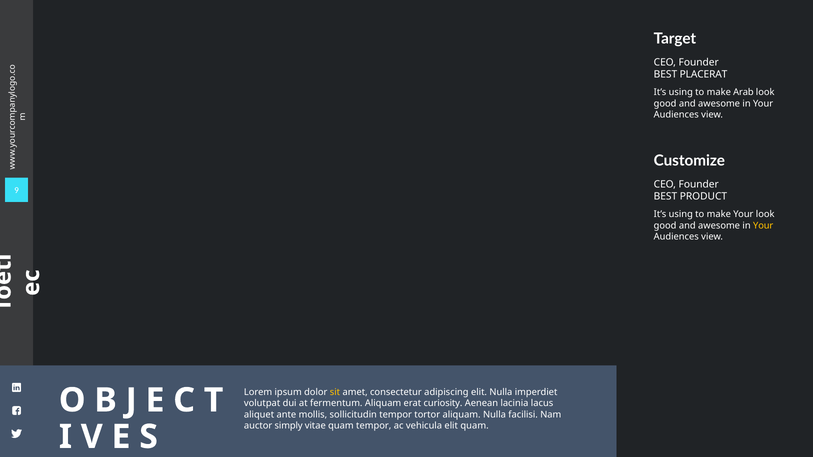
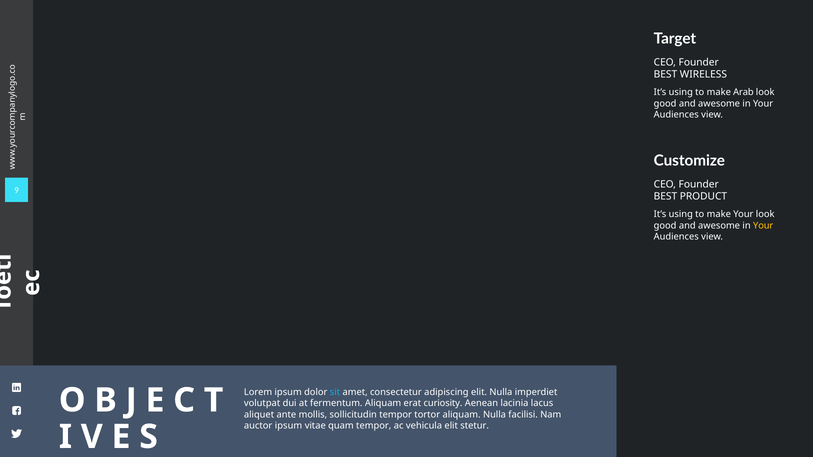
PLACERAT: PLACERAT -> WIRELESS
sit colour: yellow -> light blue
auctor simply: simply -> ipsum
elit quam: quam -> stetur
